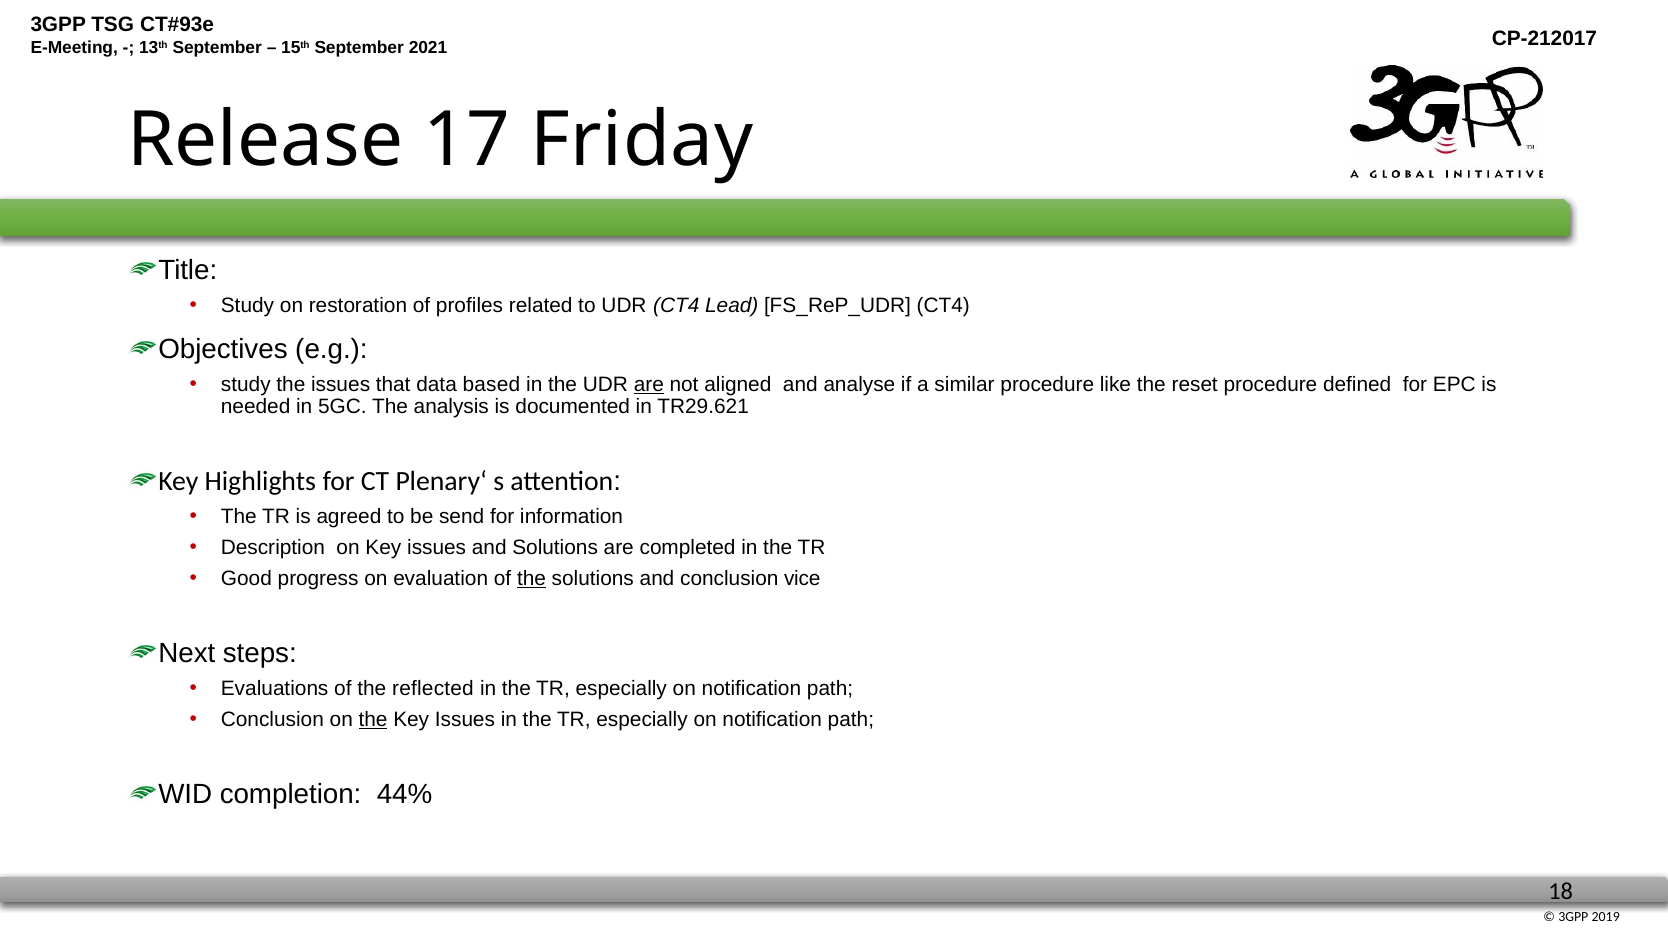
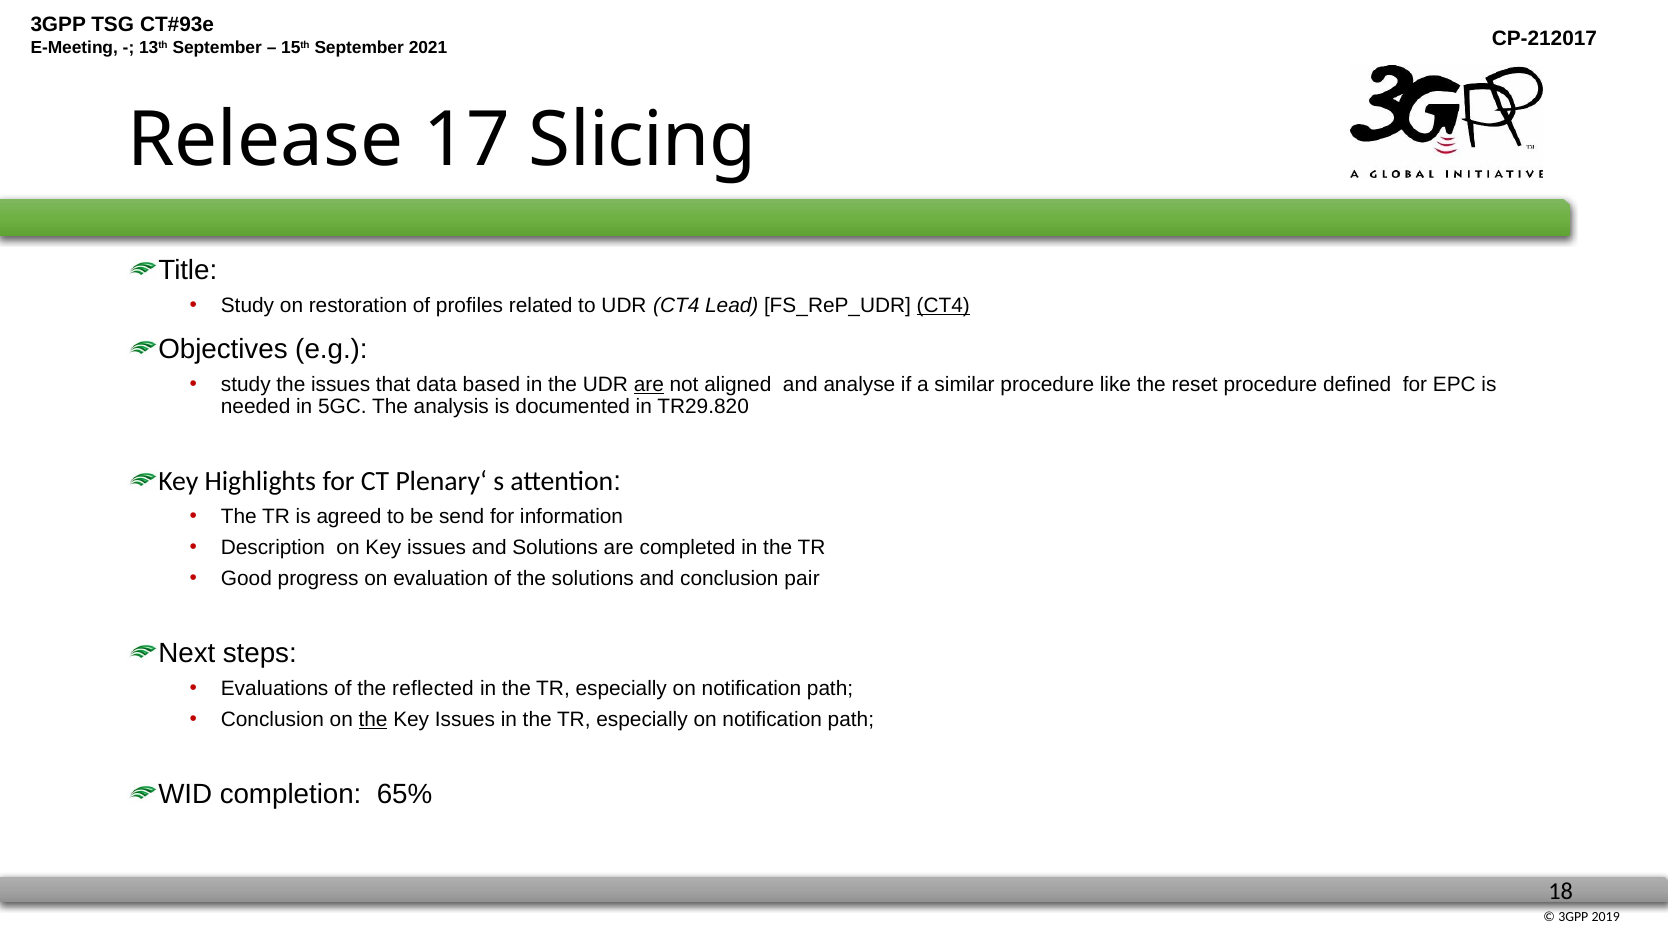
Friday: Friday -> Slicing
CT4 at (943, 306) underline: none -> present
TR29.621: TR29.621 -> TR29.820
the at (532, 579) underline: present -> none
vice: vice -> pair
44%: 44% -> 65%
